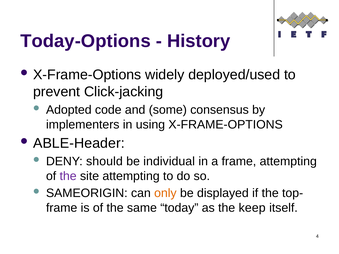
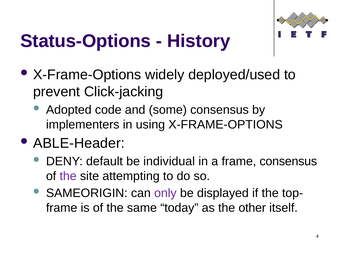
Today-Options: Today-Options -> Status-Options
should: should -> default
frame attempting: attempting -> consensus
only colour: orange -> purple
keep: keep -> other
